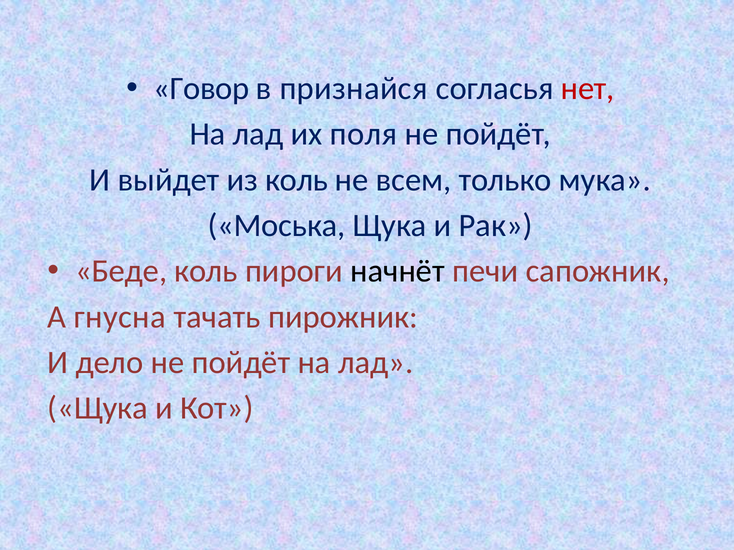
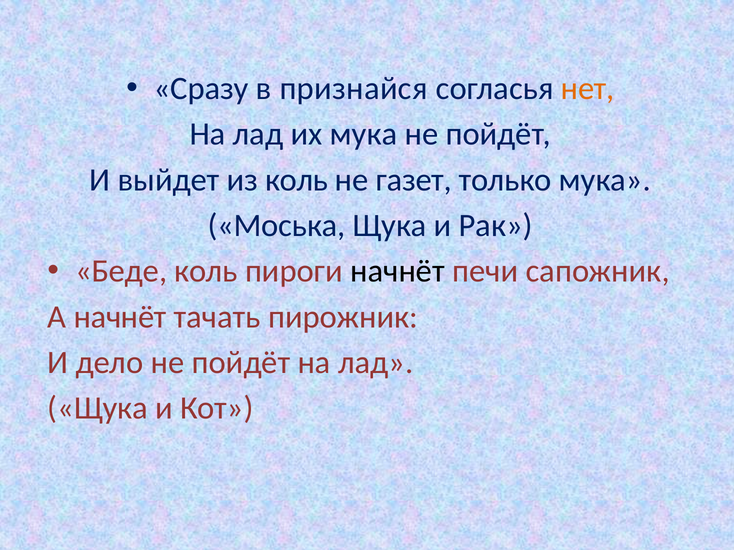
Говор: Говор -> Сразу
нет colour: red -> orange
их поля: поля -> мука
всем: всем -> газет
А гнусна: гнусна -> начнёт
